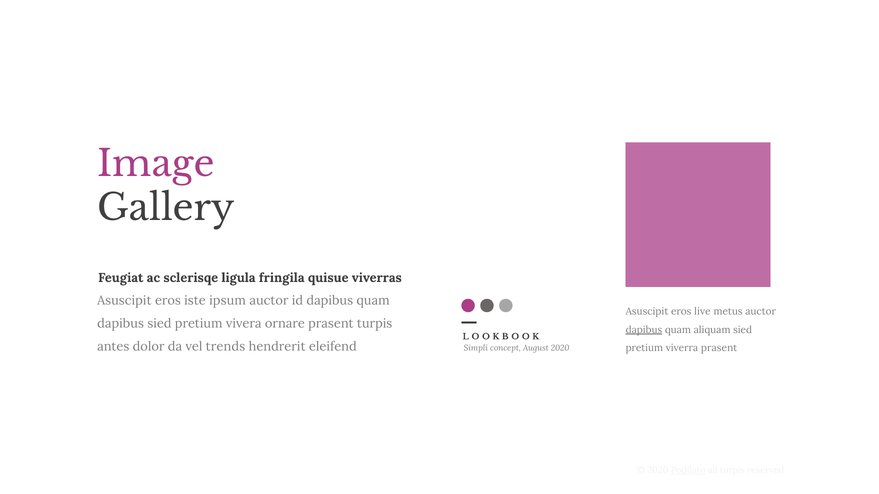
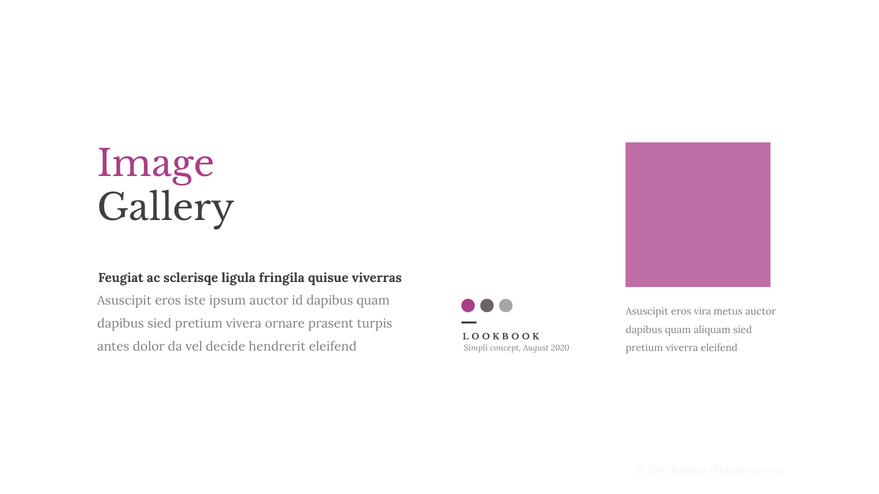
live: live -> vira
dapibus at (644, 330) underline: present -> none
trends: trends -> decide
viverra prasent: prasent -> eleifend
